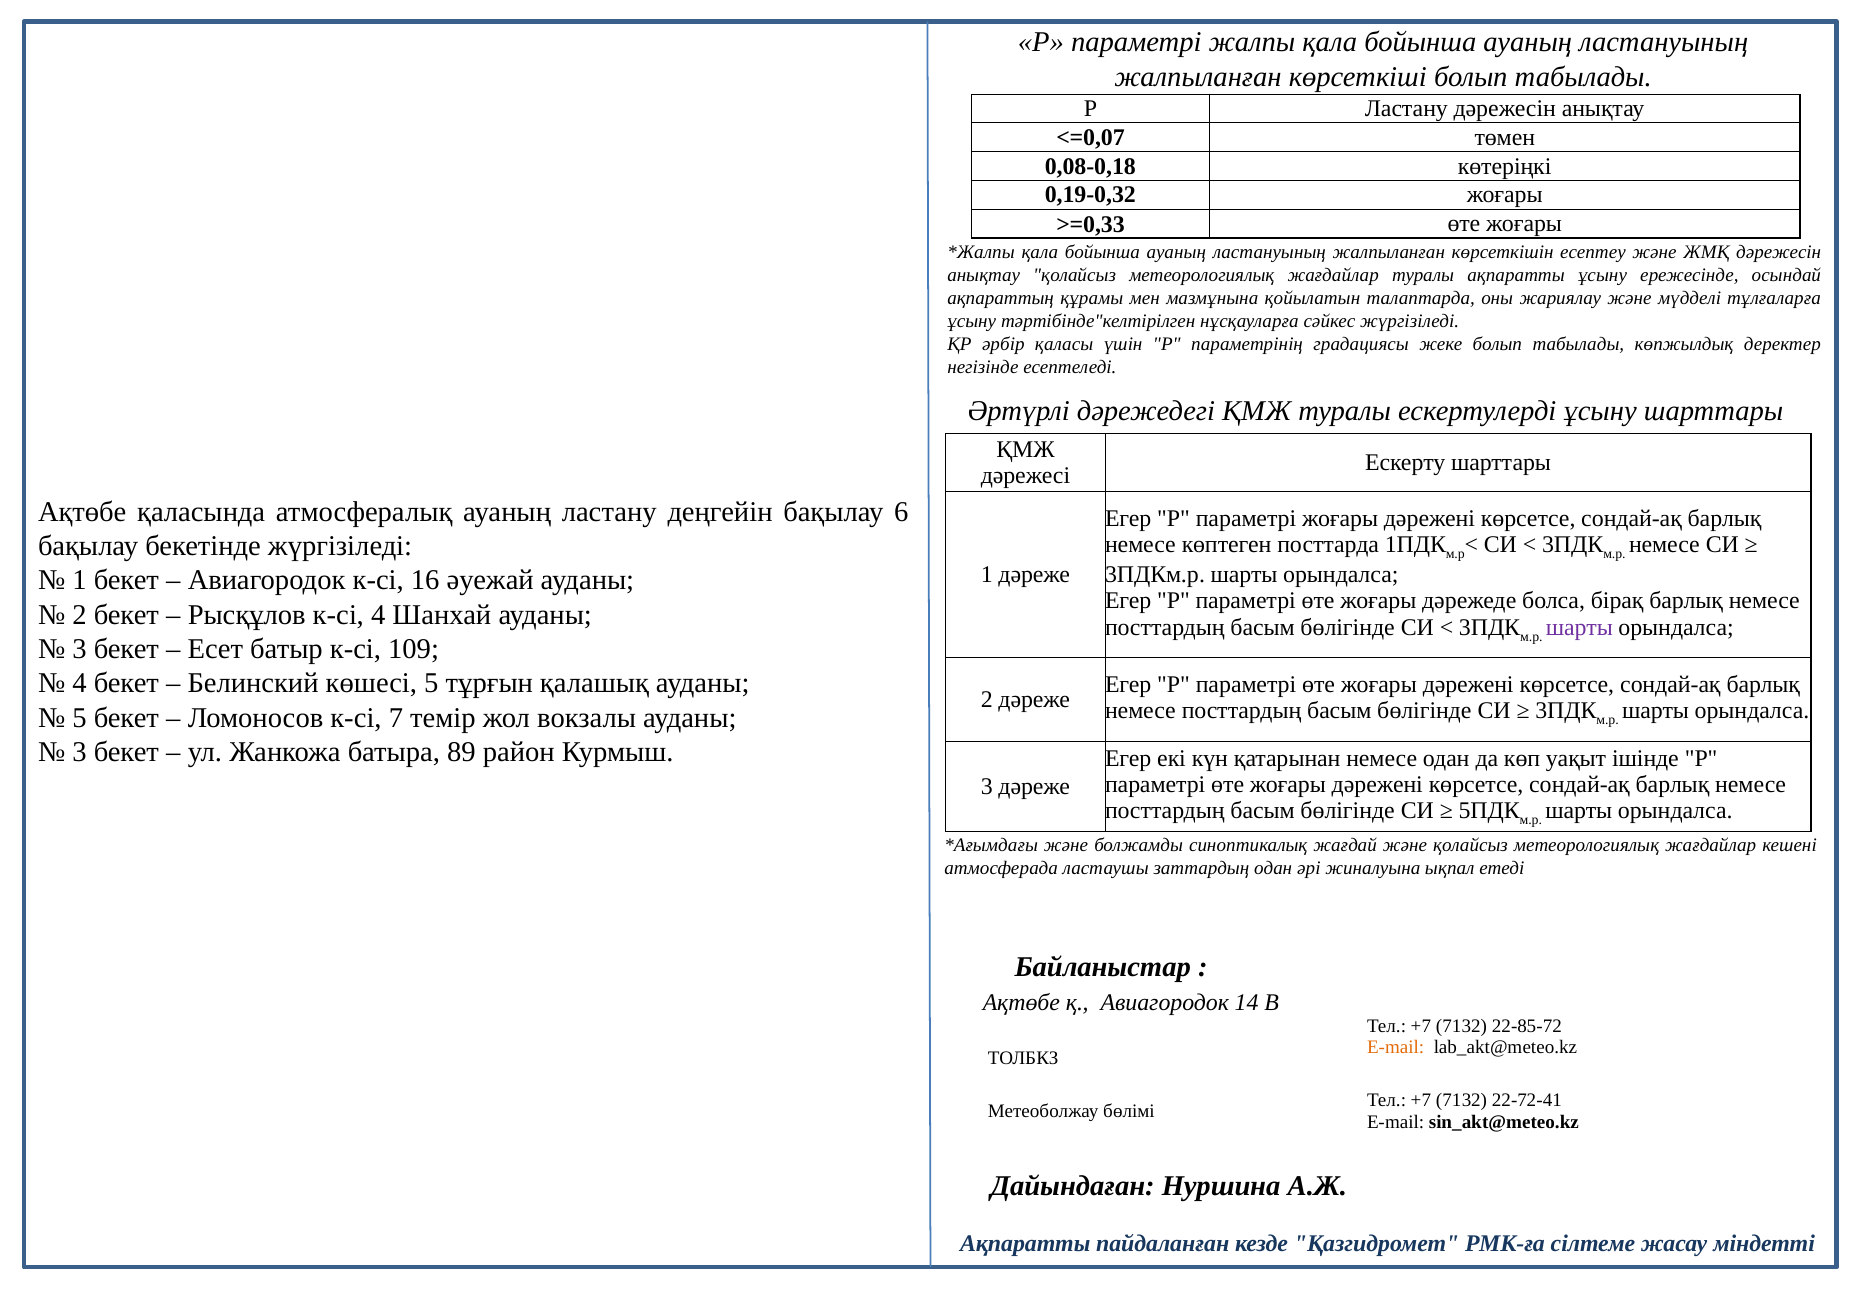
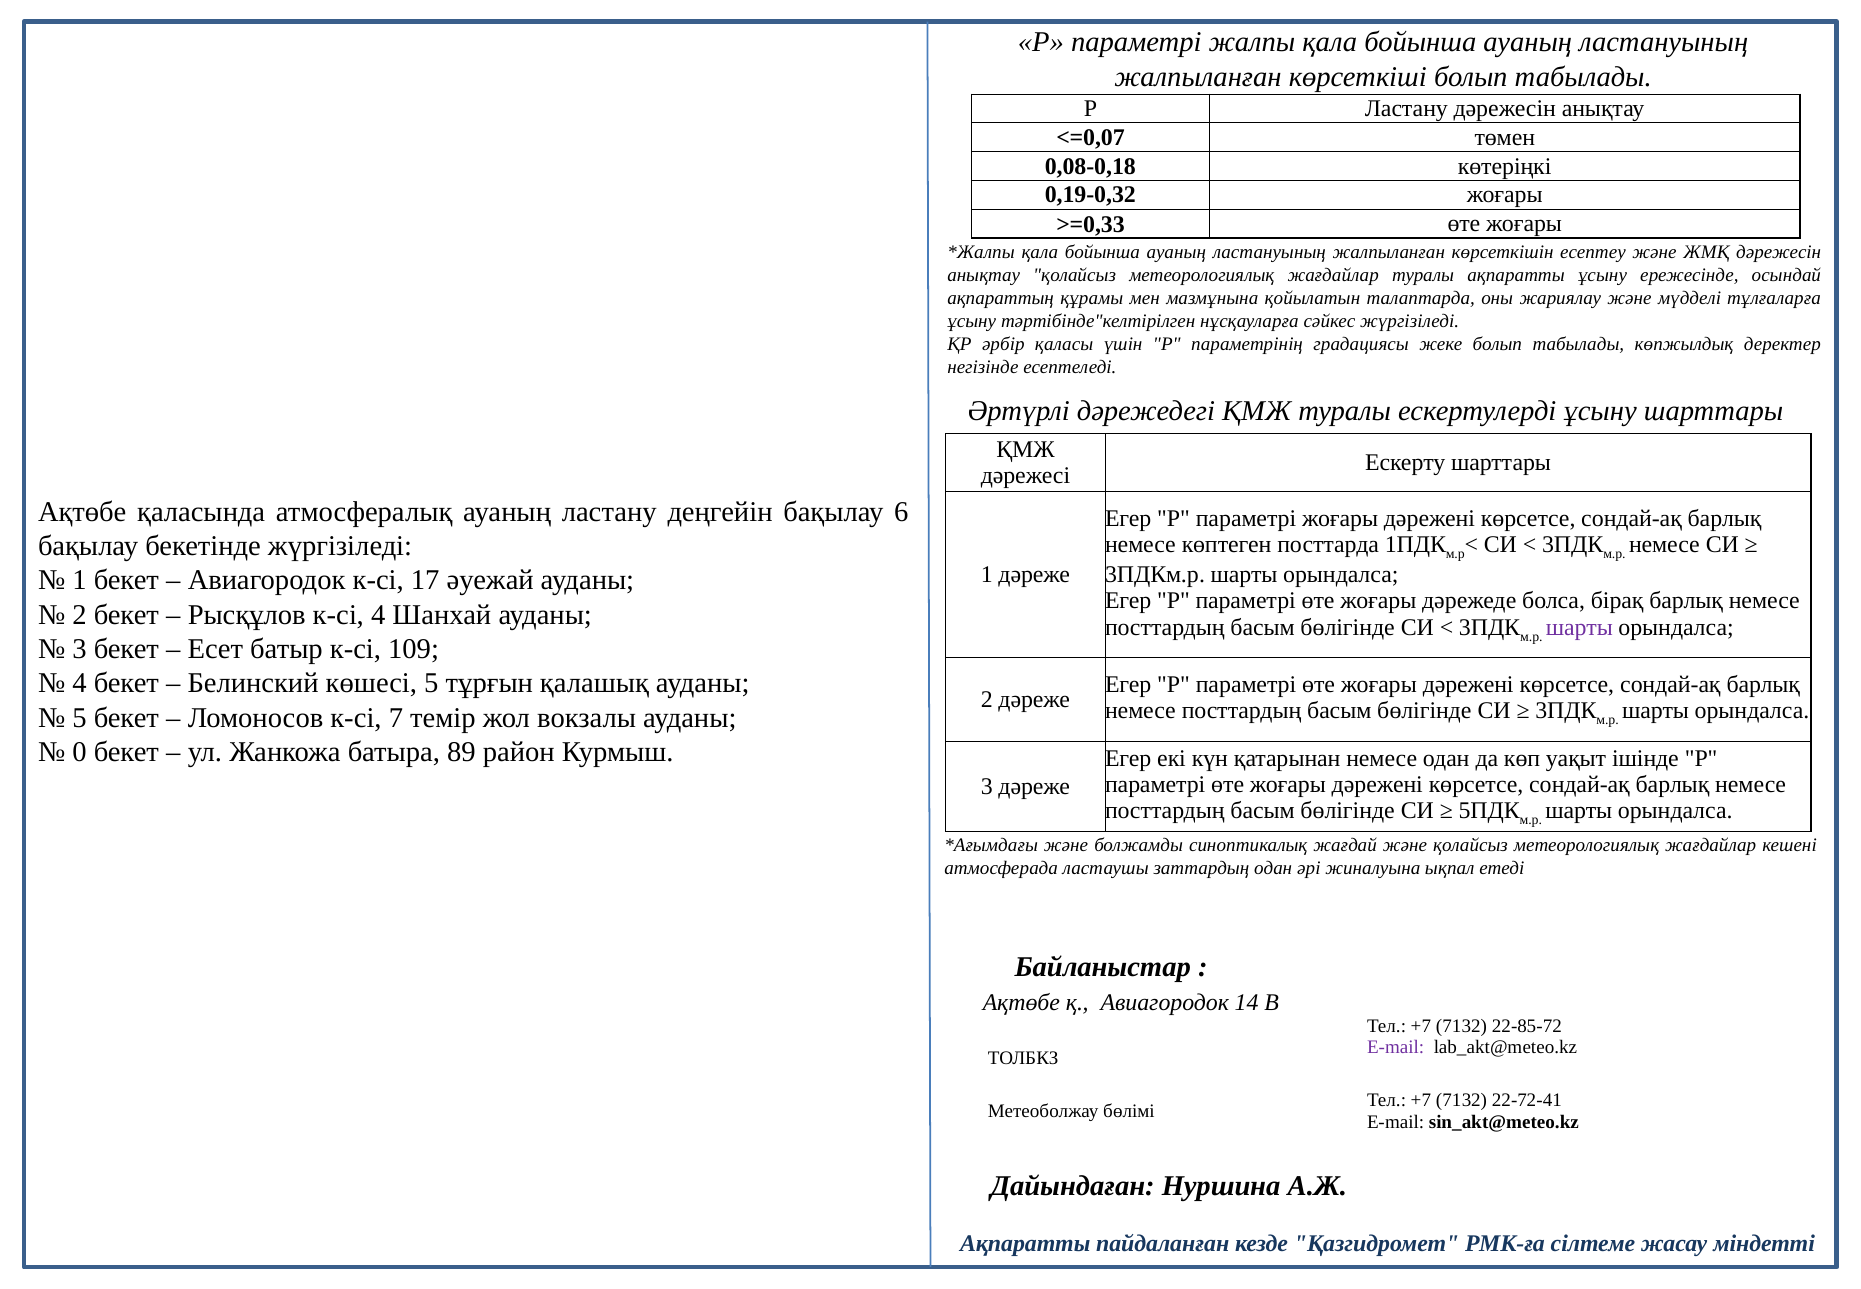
16: 16 -> 17
3 at (80, 752): 3 -> 0
E-mail at (1396, 1047) colour: orange -> purple
